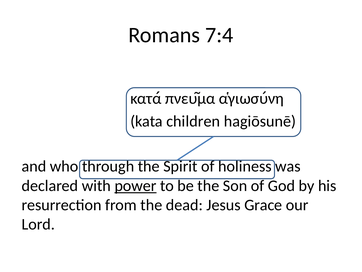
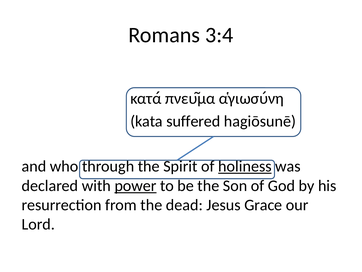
7:4: 7:4 -> 3:4
children: children -> suffered
holiness underline: none -> present
